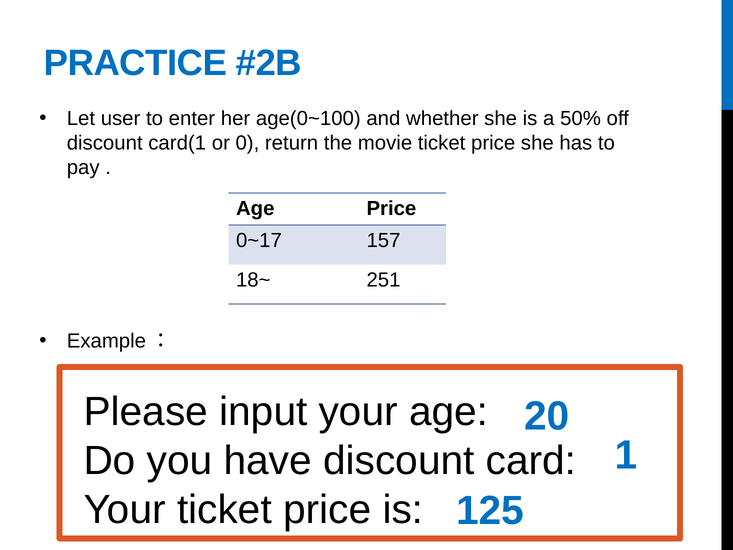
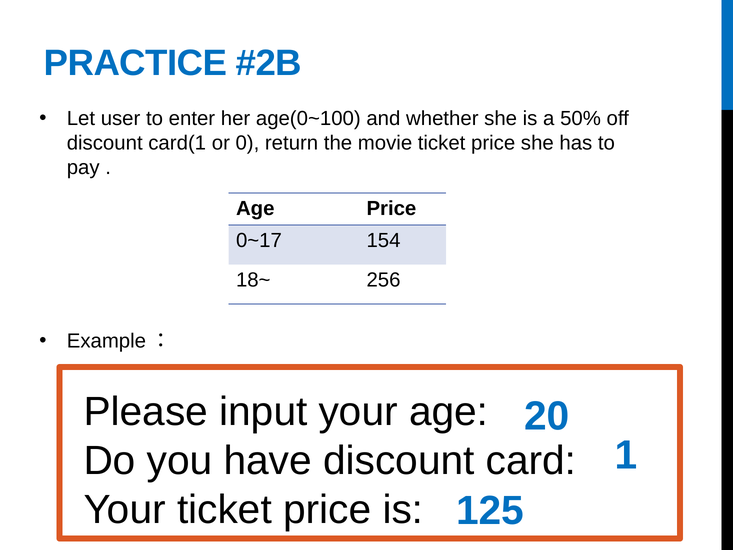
157: 157 -> 154
251: 251 -> 256
